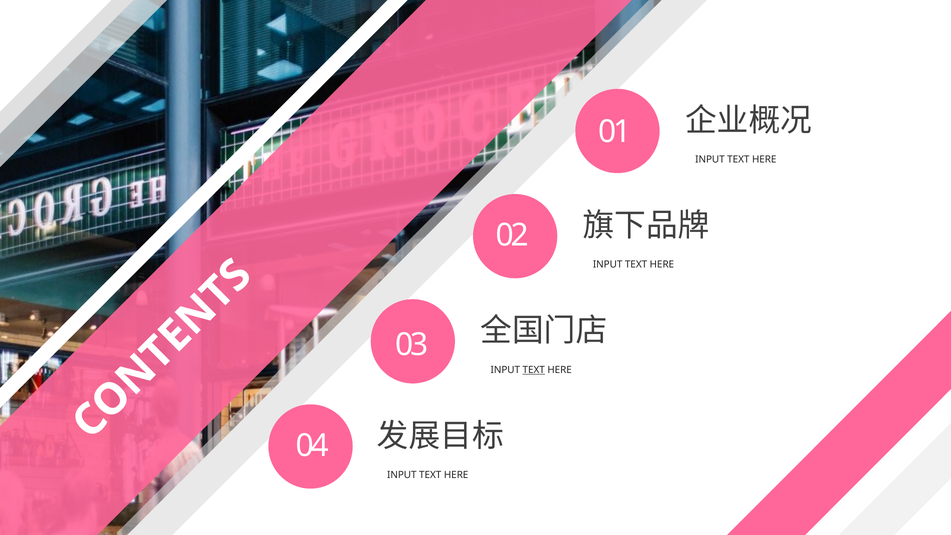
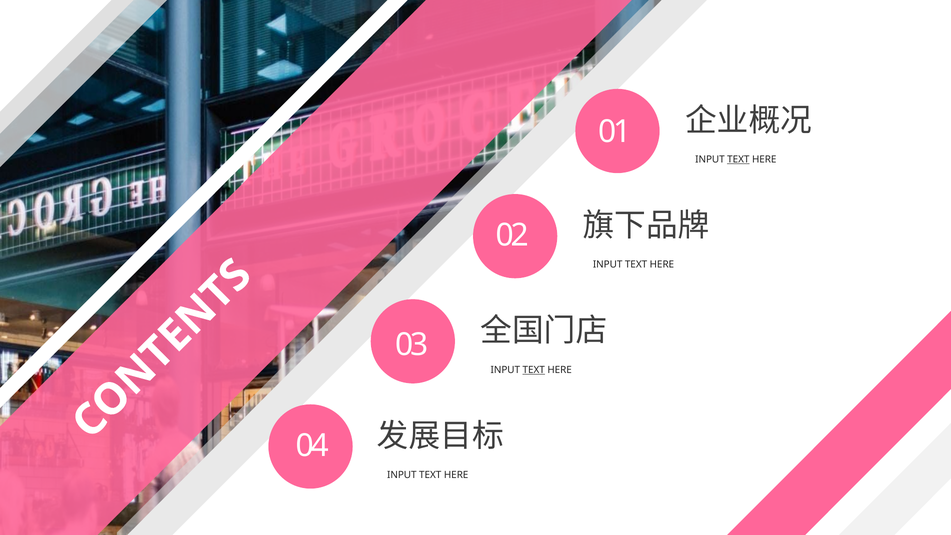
TEXT at (738, 159) underline: none -> present
